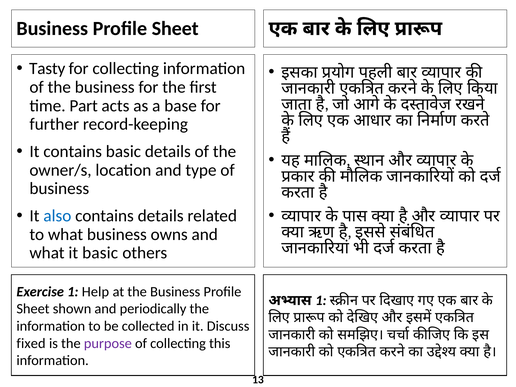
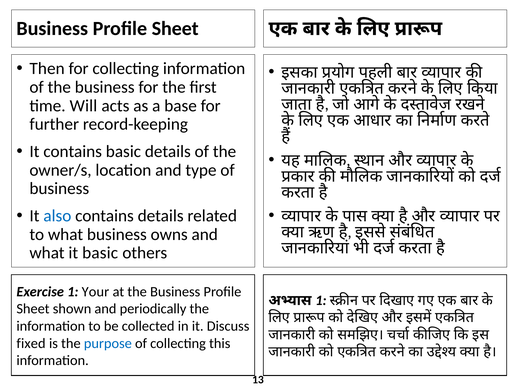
Tasty: Tasty -> Then
Part: Part -> Will
Help: Help -> Your
purpose colour: purple -> blue
